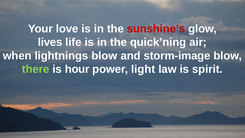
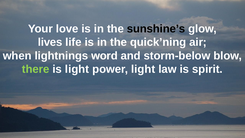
sunshine’s colour: red -> black
lightnings blow: blow -> word
storm-image: storm-image -> storm-below
is hour: hour -> light
